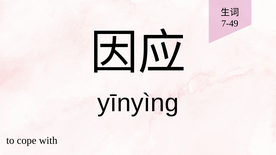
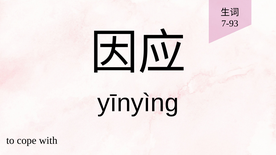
7-49: 7-49 -> 7-93
